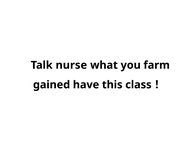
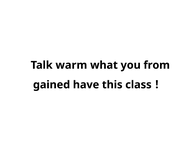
nurse: nurse -> warm
farm: farm -> from
